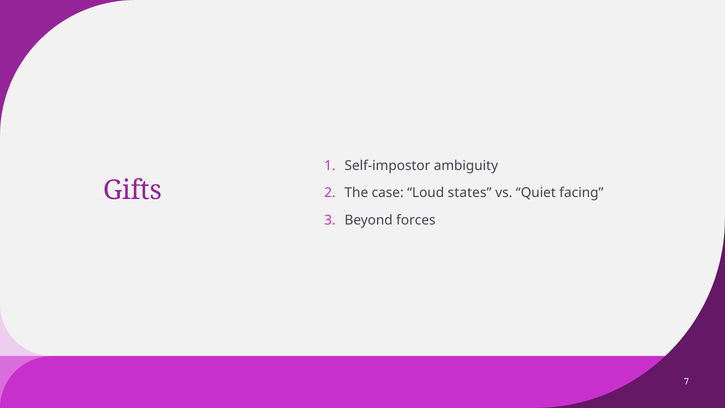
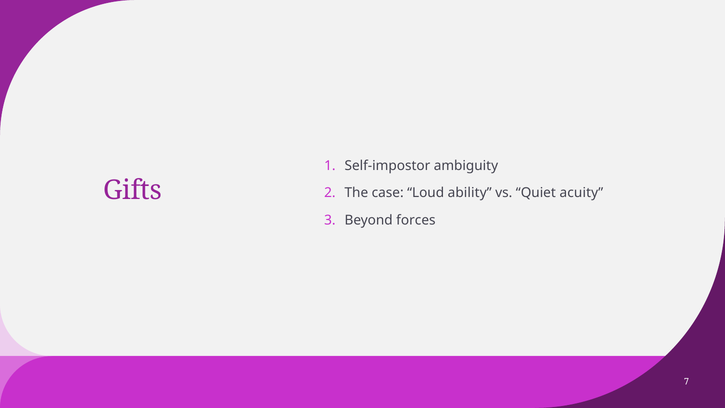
states: states -> ability
facing: facing -> acuity
